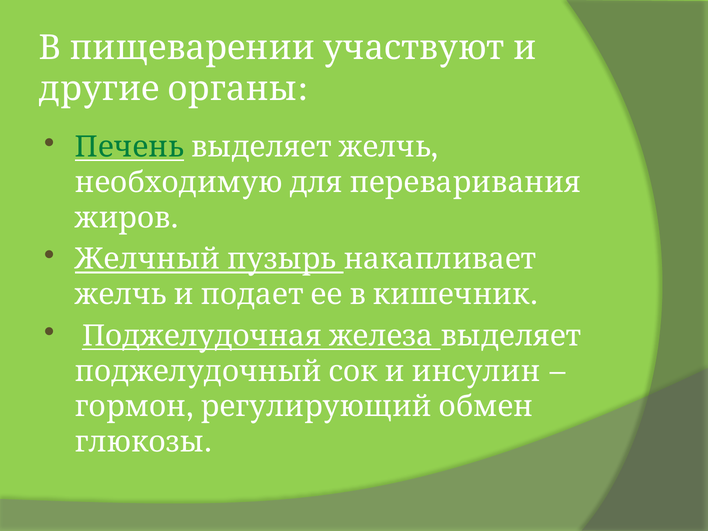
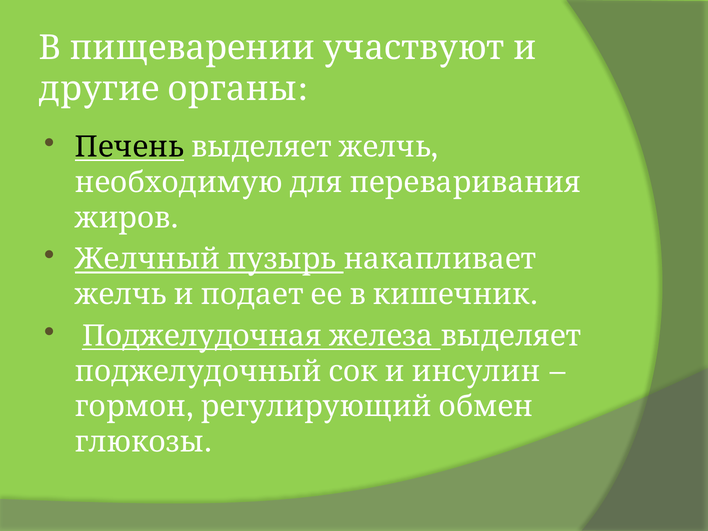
Печень colour: green -> black
